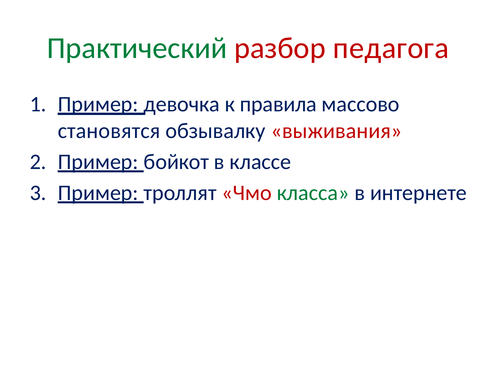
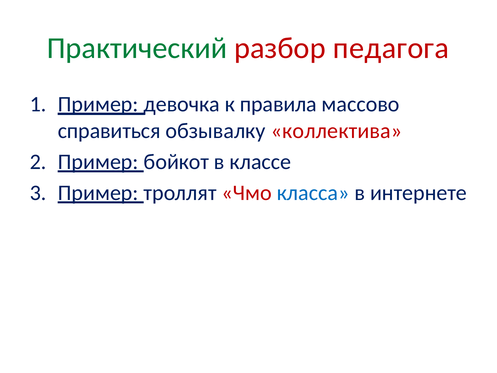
становятся: становятся -> справиться
выживания: выживания -> коллектива
класса colour: green -> blue
